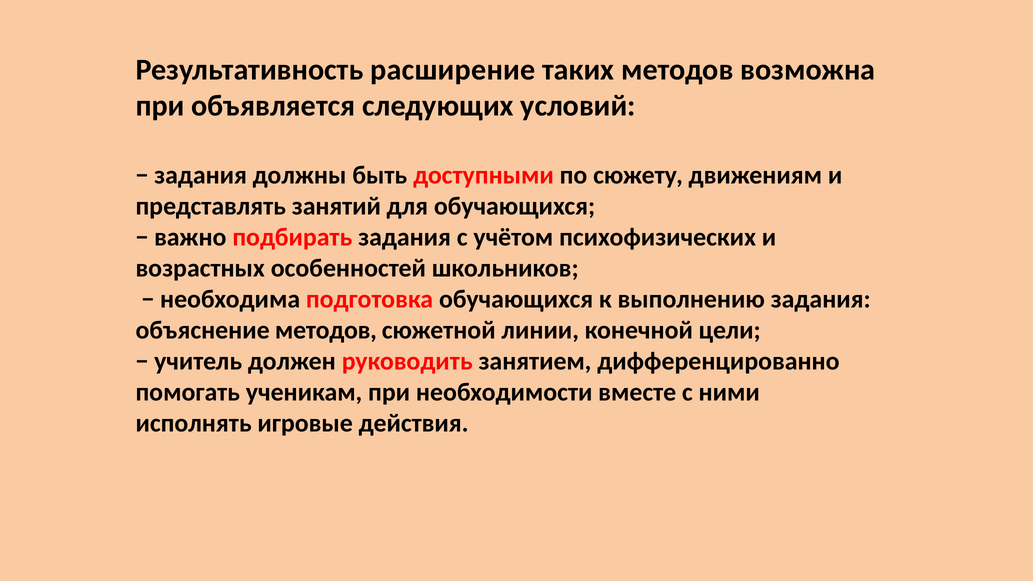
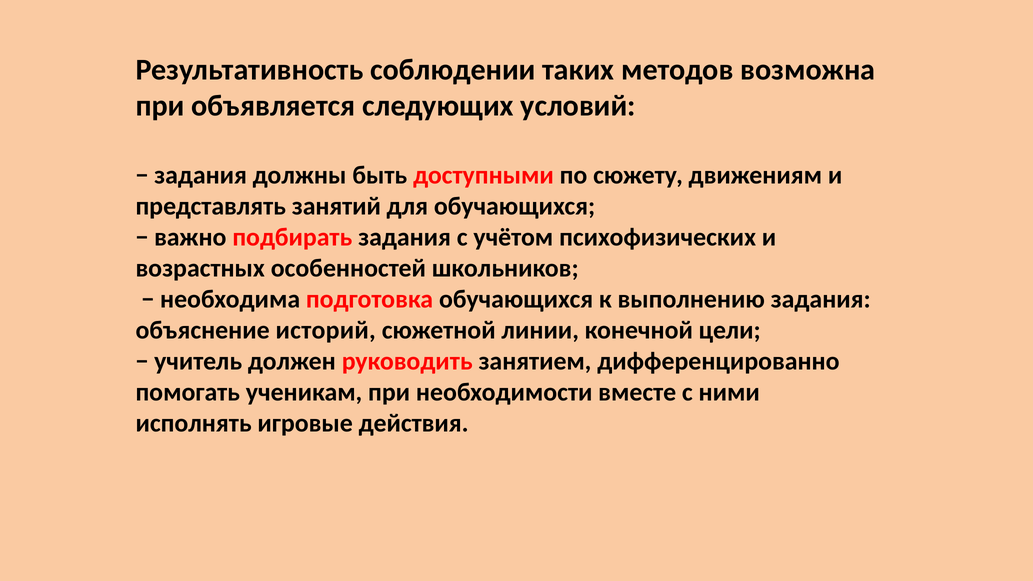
расширение: расширение -> соблюдении
объяснение методов: методов -> историй
